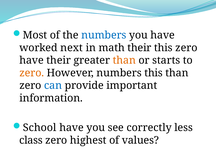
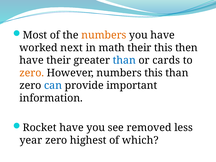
numbers at (104, 35) colour: blue -> orange
this zero: zero -> then
than at (124, 60) colour: orange -> blue
starts: starts -> cards
School: School -> Rocket
correctly: correctly -> removed
class: class -> year
values: values -> which
